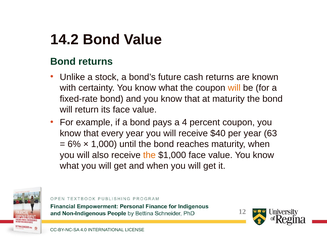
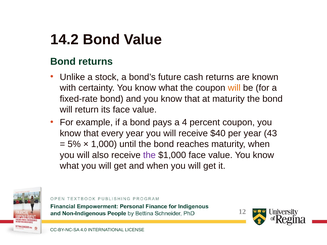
63: 63 -> 43
6%: 6% -> 5%
the at (149, 155) colour: orange -> purple
